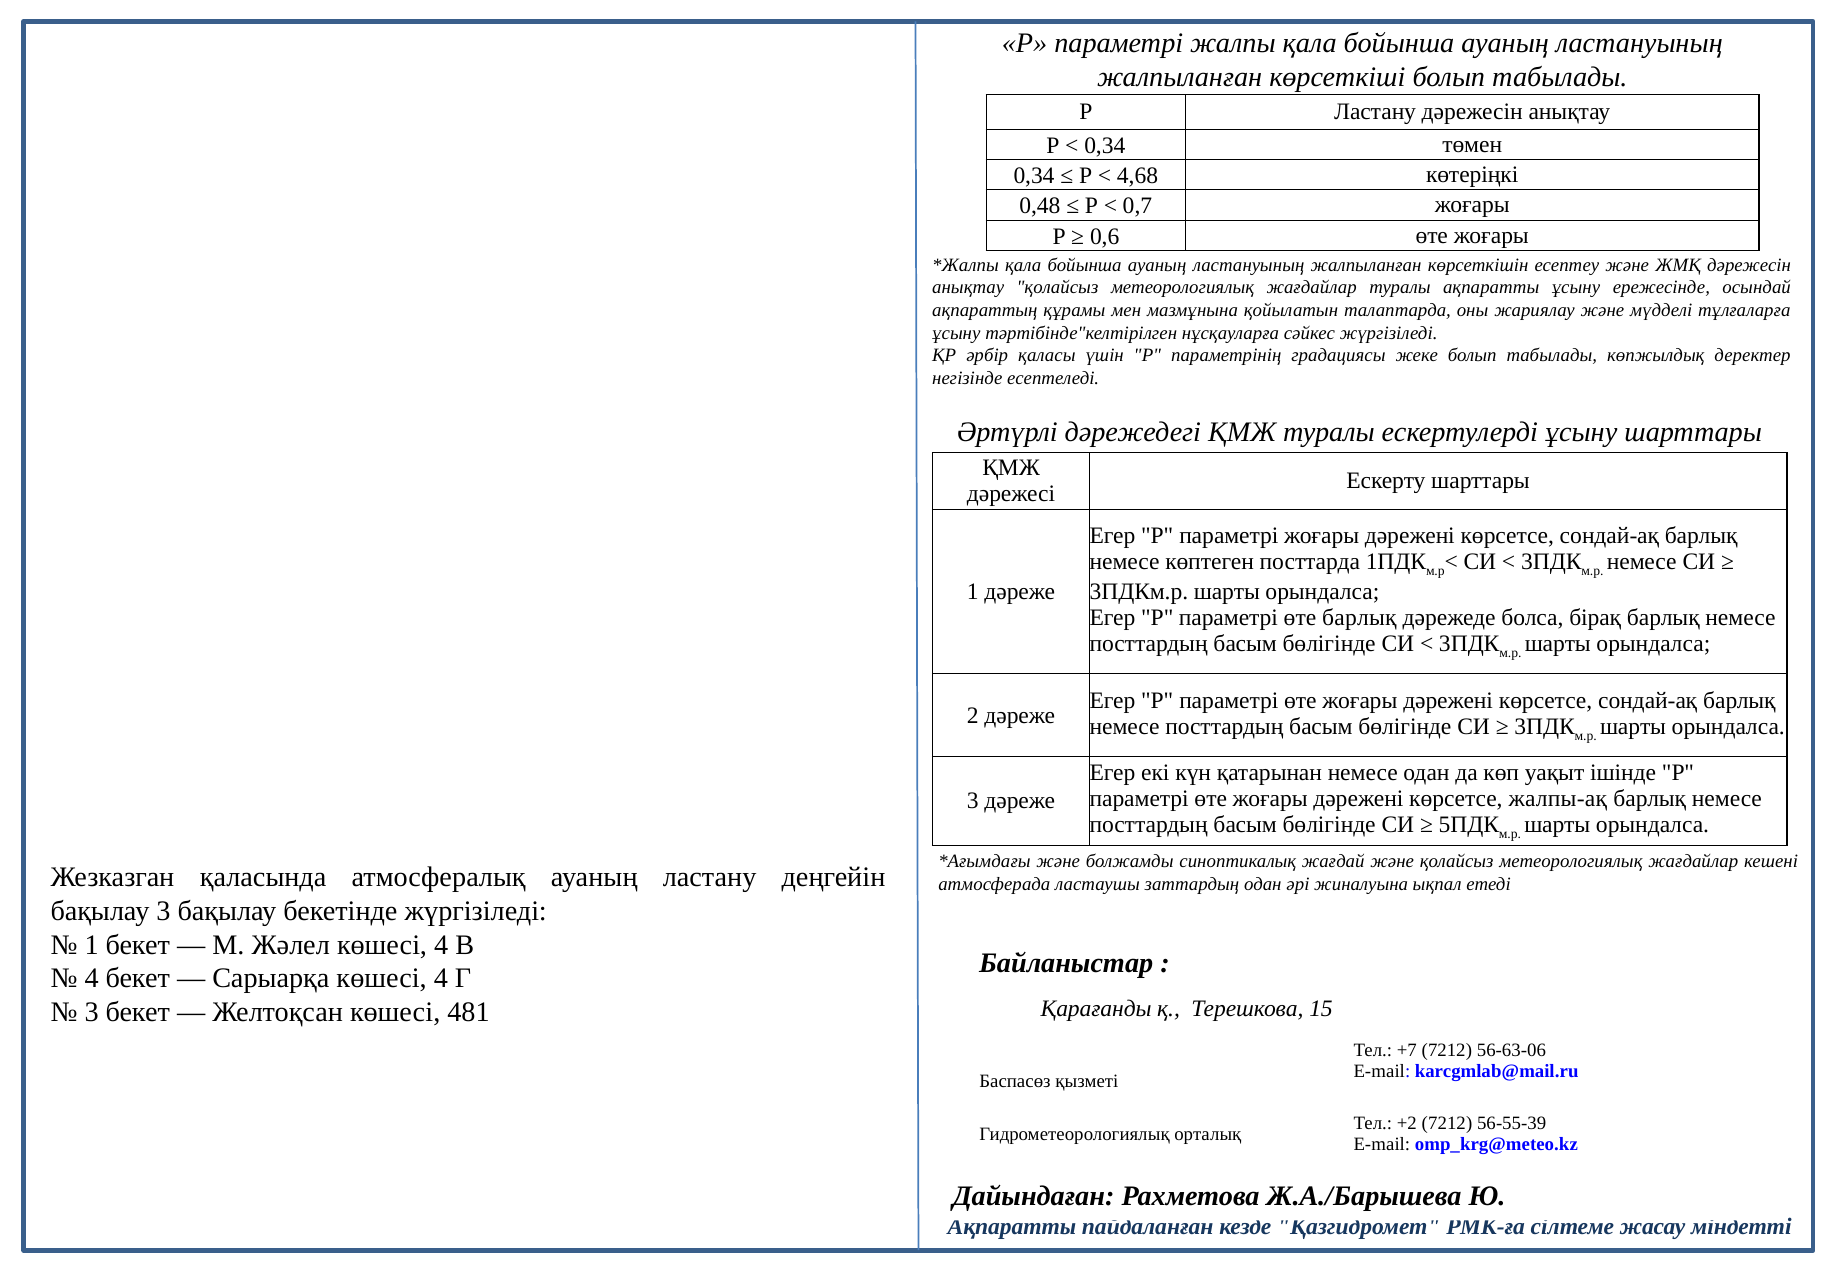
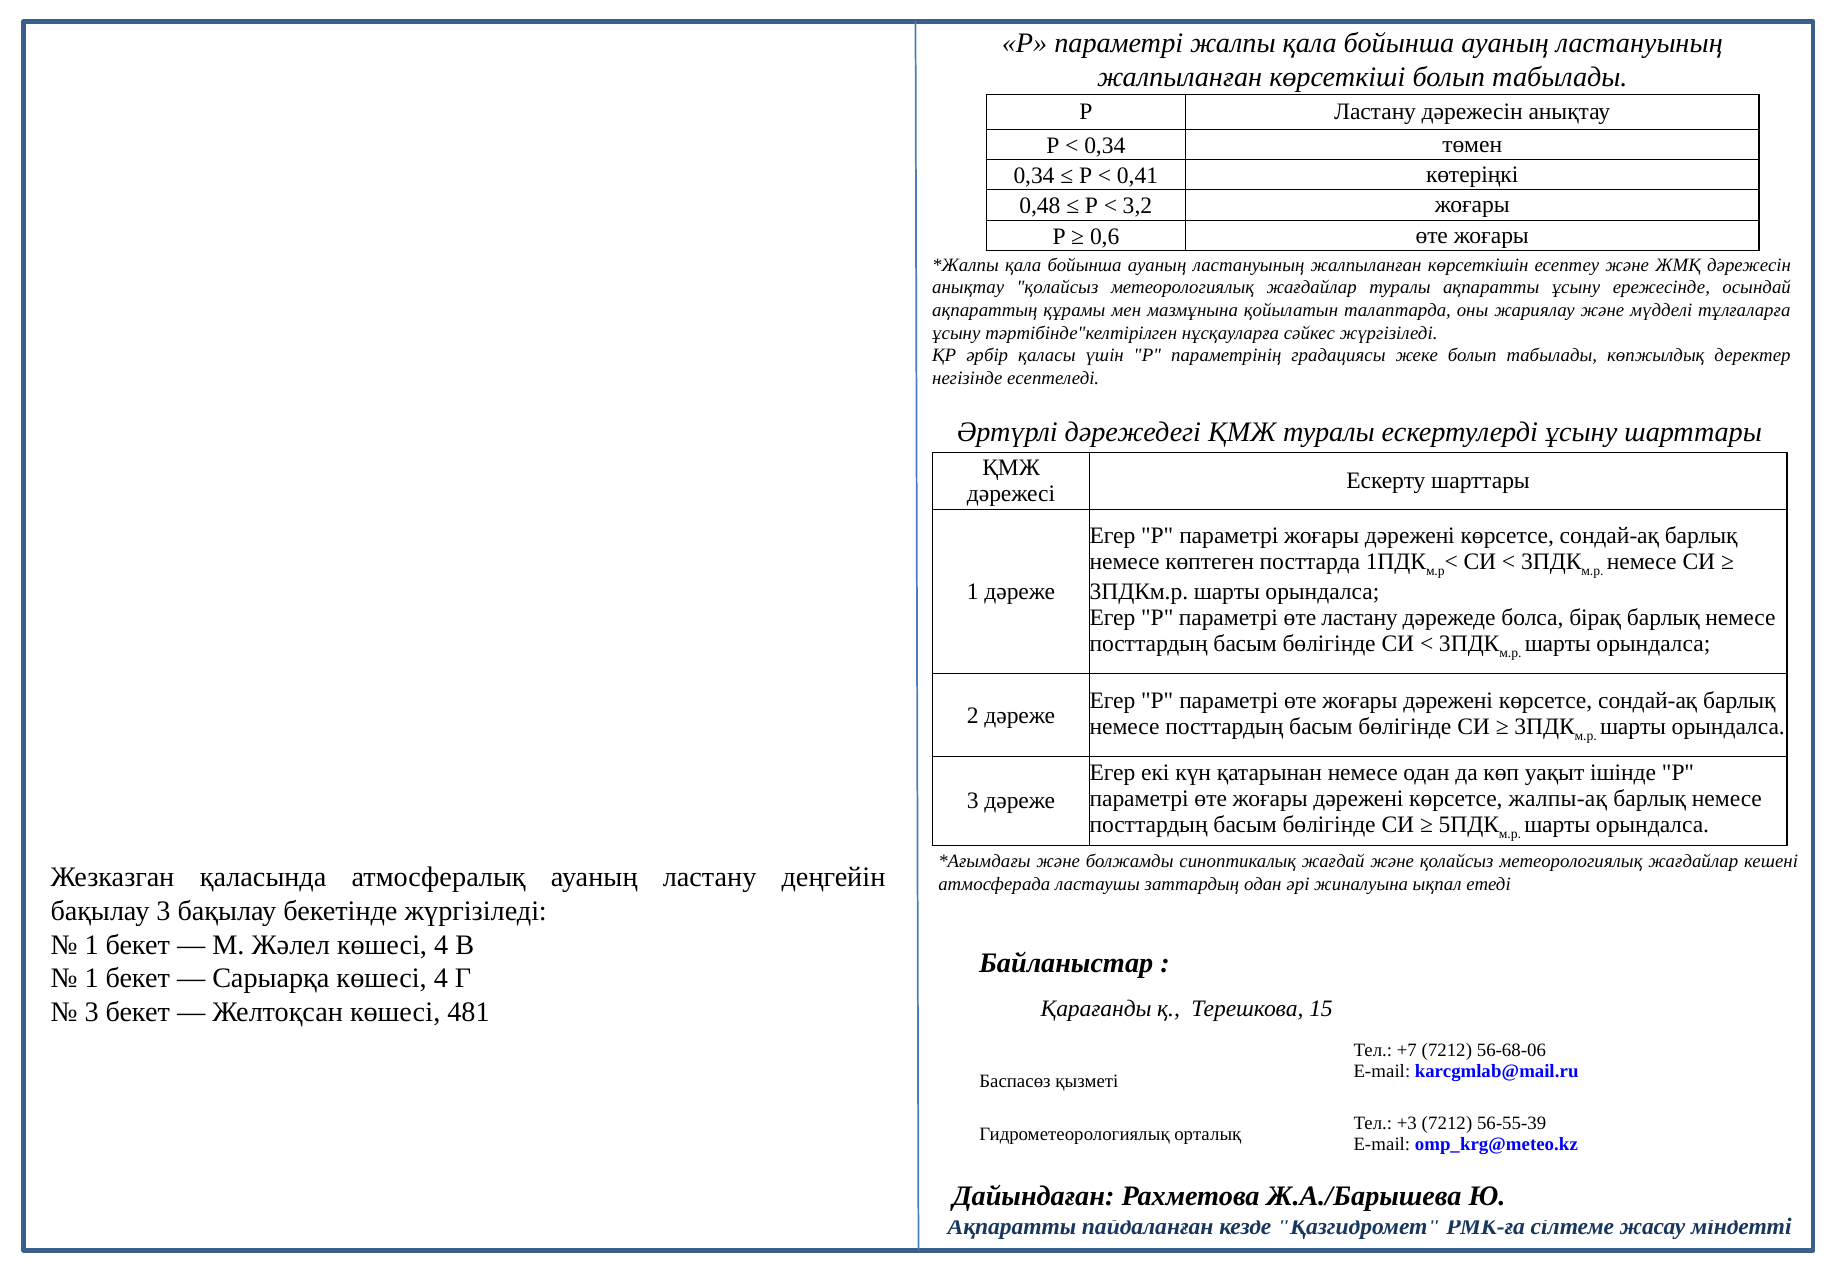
4,68: 4,68 -> 0,41
0,7: 0,7 -> 3,2
өте барлық: барлық -> ластану
4 at (92, 978): 4 -> 1
56-63-06: 56-63-06 -> 56-68-06
+2: +2 -> +3
